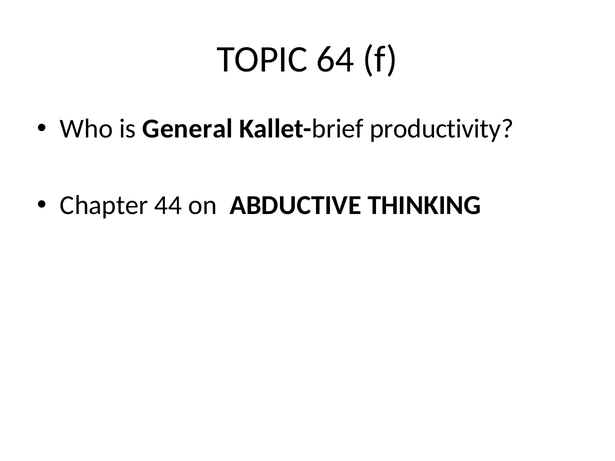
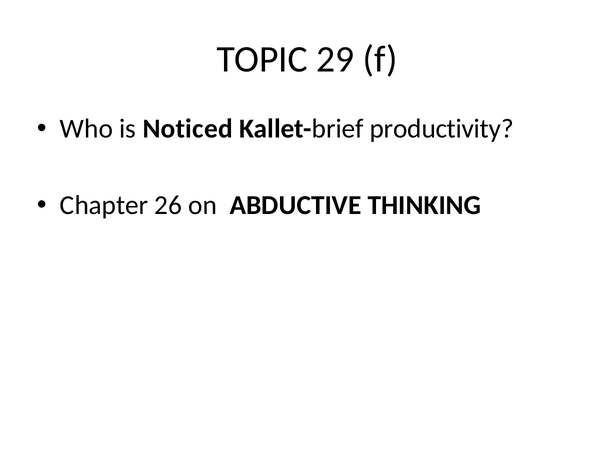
64: 64 -> 29
General: General -> Noticed
44: 44 -> 26
